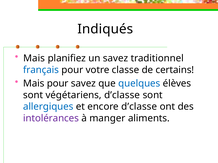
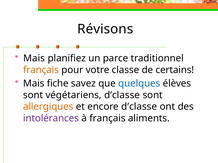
Indiqués: Indiqués -> Révisons
un savez: savez -> parce
français at (41, 70) colour: blue -> orange
Mais pour: pour -> fiche
allergiques colour: blue -> orange
à manger: manger -> français
